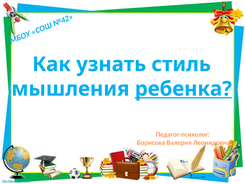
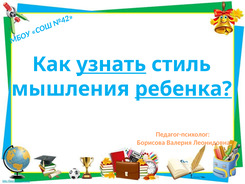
узнать underline: none -> present
